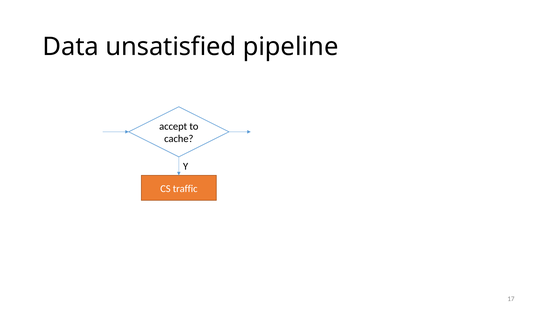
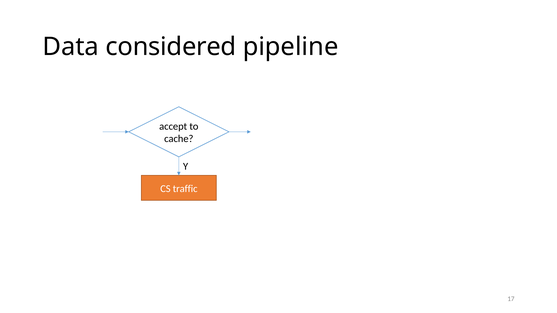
unsatisfied: unsatisfied -> considered
